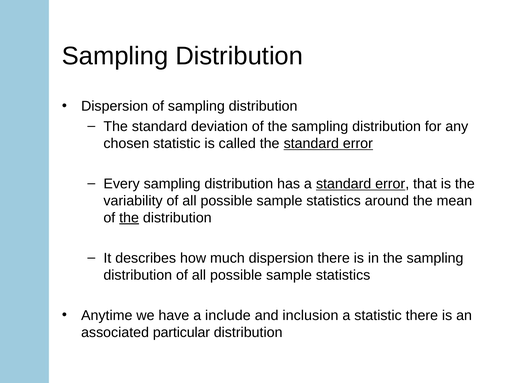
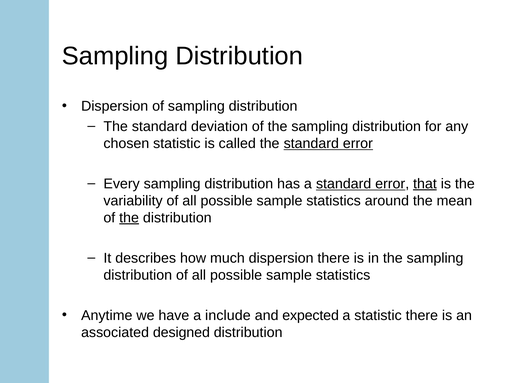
that underline: none -> present
inclusion: inclusion -> expected
particular: particular -> designed
